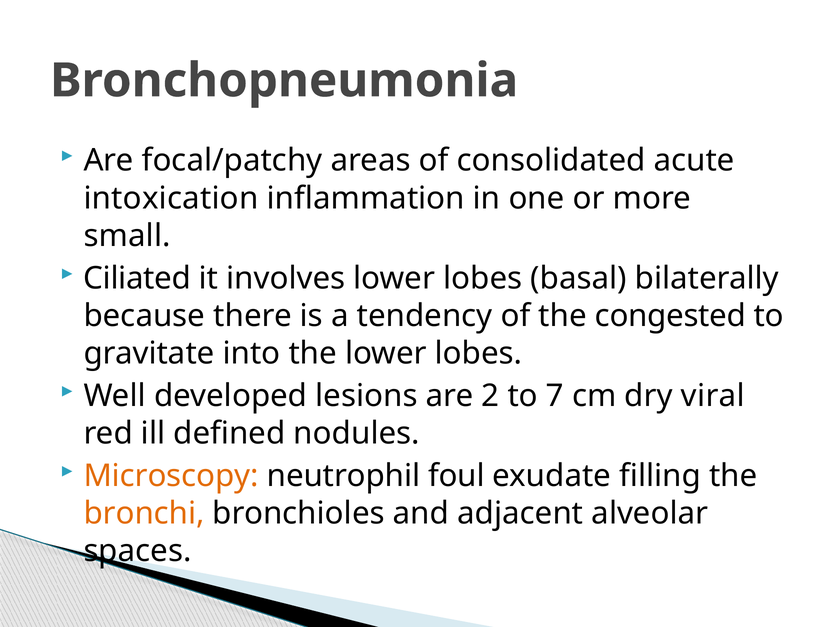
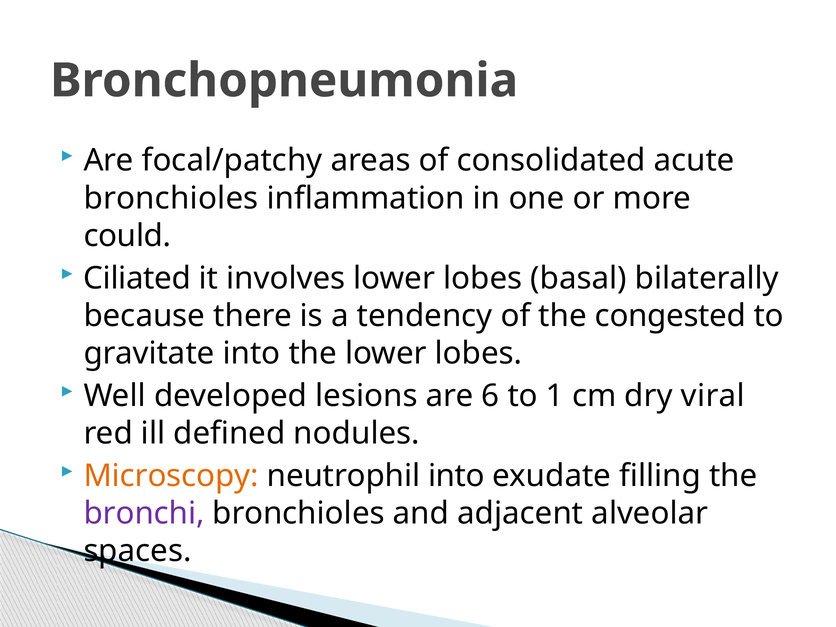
intoxication at (171, 198): intoxication -> bronchioles
small: small -> could
2: 2 -> 6
7: 7 -> 1
neutrophil foul: foul -> into
bronchi colour: orange -> purple
